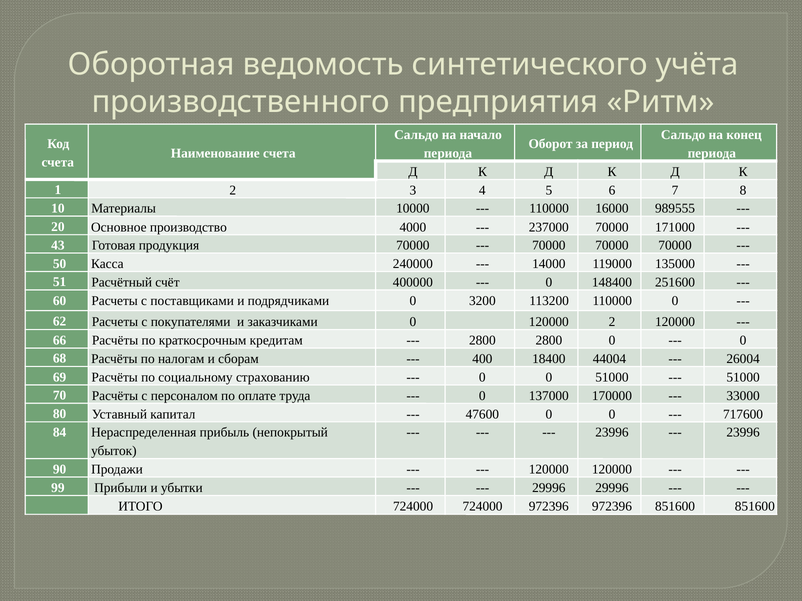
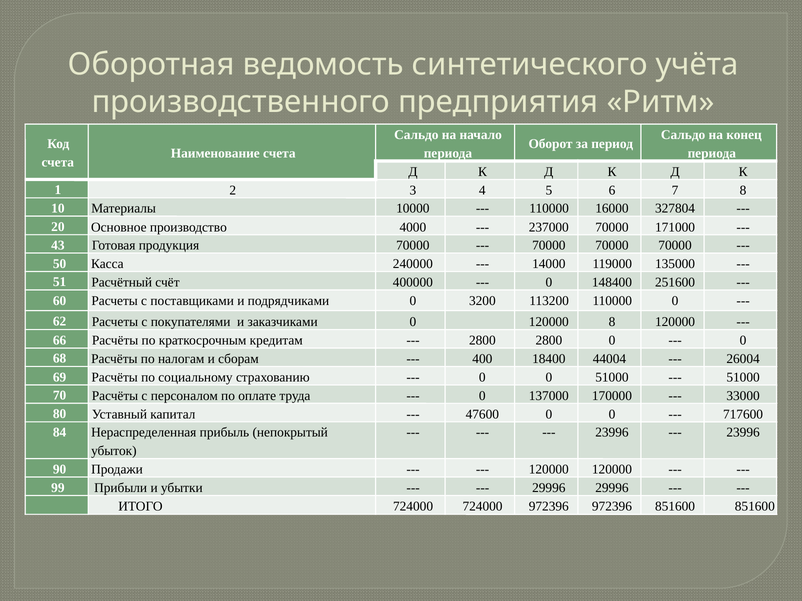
989555: 989555 -> 327804
120000 2: 2 -> 8
